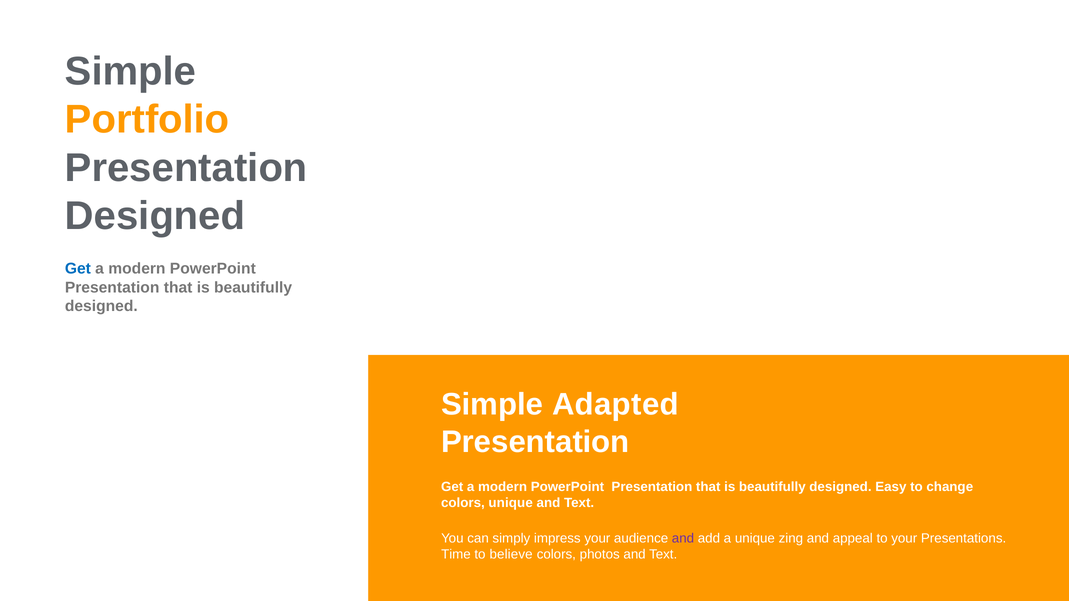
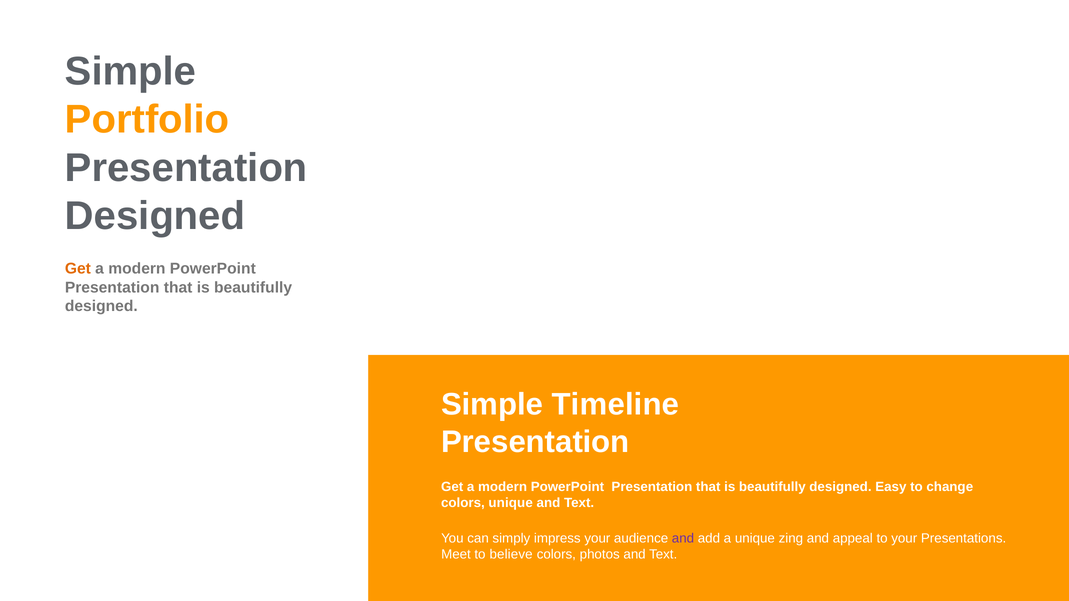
Get at (78, 269) colour: blue -> orange
Adapted: Adapted -> Timeline
Time: Time -> Meet
